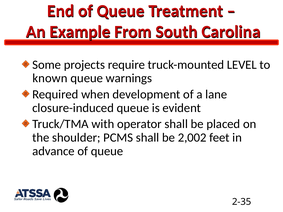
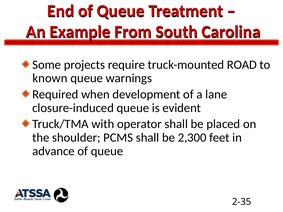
LEVEL: LEVEL -> ROAD
2,002: 2,002 -> 2,300
